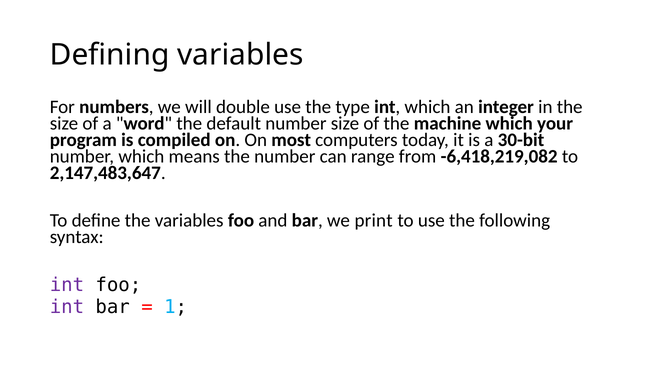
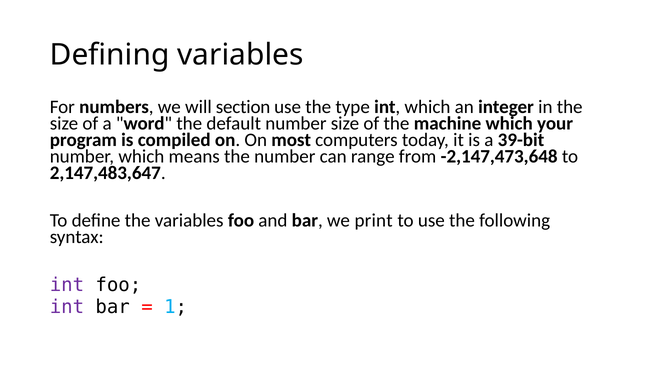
double: double -> section
30-bit: 30-bit -> 39-bit
-6,418,219,082: -6,418,219,082 -> -2,147,473,648
